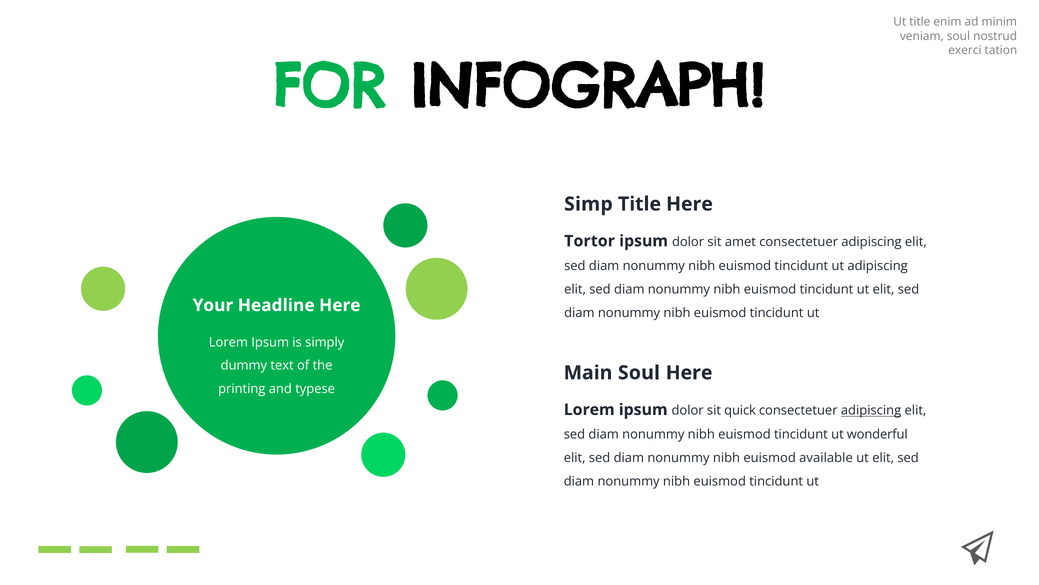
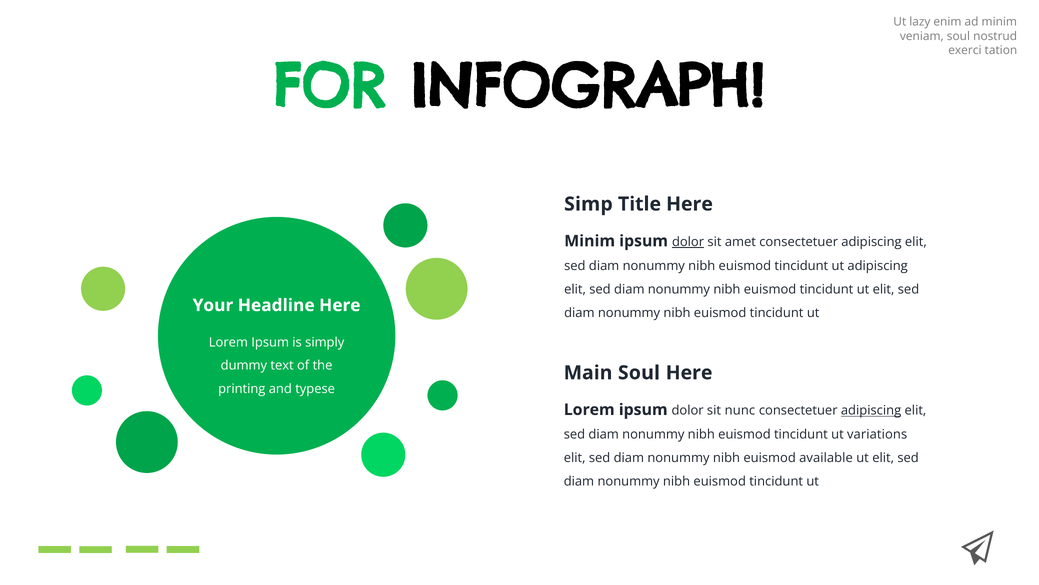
Ut title: title -> lazy
Tortor at (590, 241): Tortor -> Minim
dolor at (688, 242) underline: none -> present
quick: quick -> nunc
wonderful: wonderful -> variations
